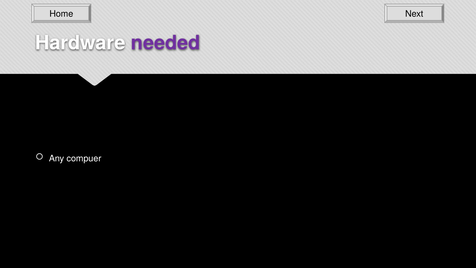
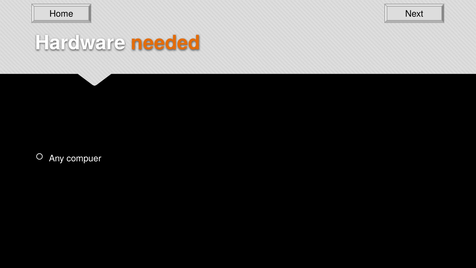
needed colour: purple -> orange
